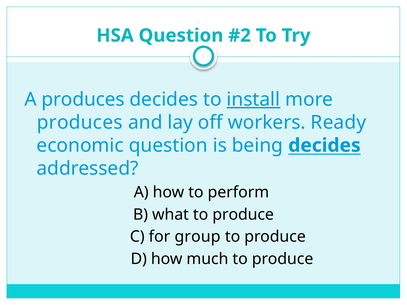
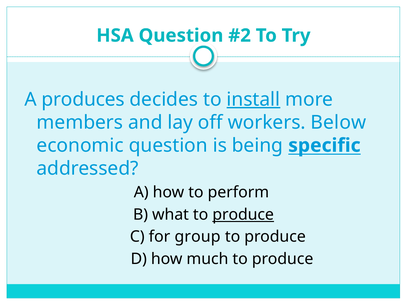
produces at (80, 122): produces -> members
Ready: Ready -> Below
being decides: decides -> specific
produce at (243, 215) underline: none -> present
